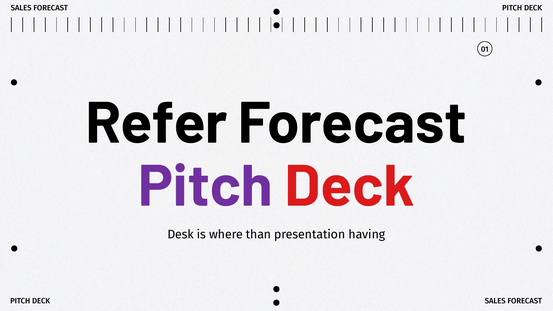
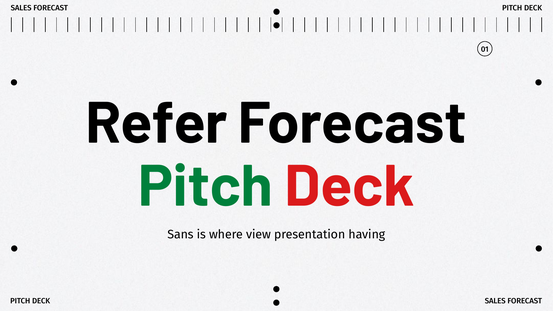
Pitch at (206, 187) colour: purple -> green
Desk: Desk -> Sans
than: than -> view
